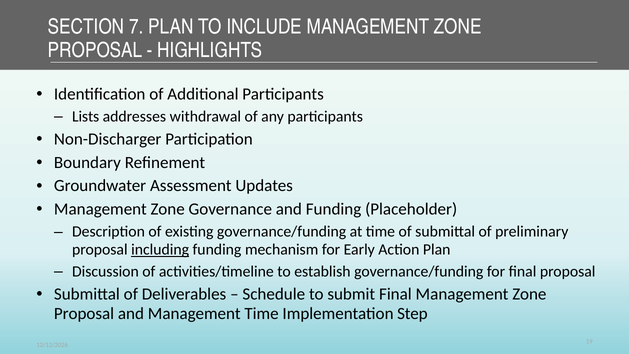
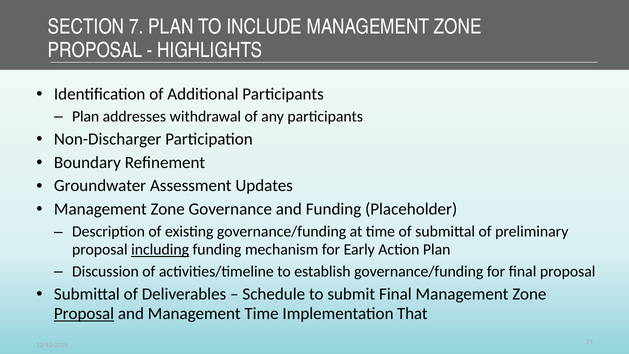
Lists at (86, 116): Lists -> Plan
Proposal at (84, 313) underline: none -> present
Step: Step -> That
